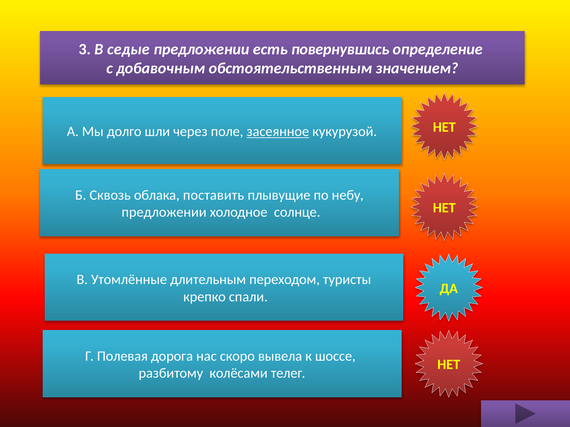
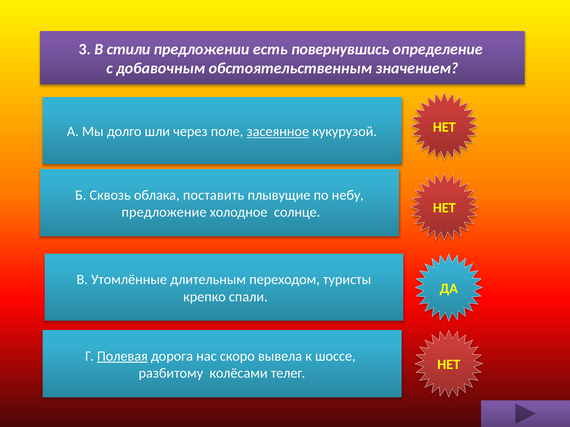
седые: седые -> стили
предложении at (164, 212): предложении -> предложение
Полевая underline: none -> present
